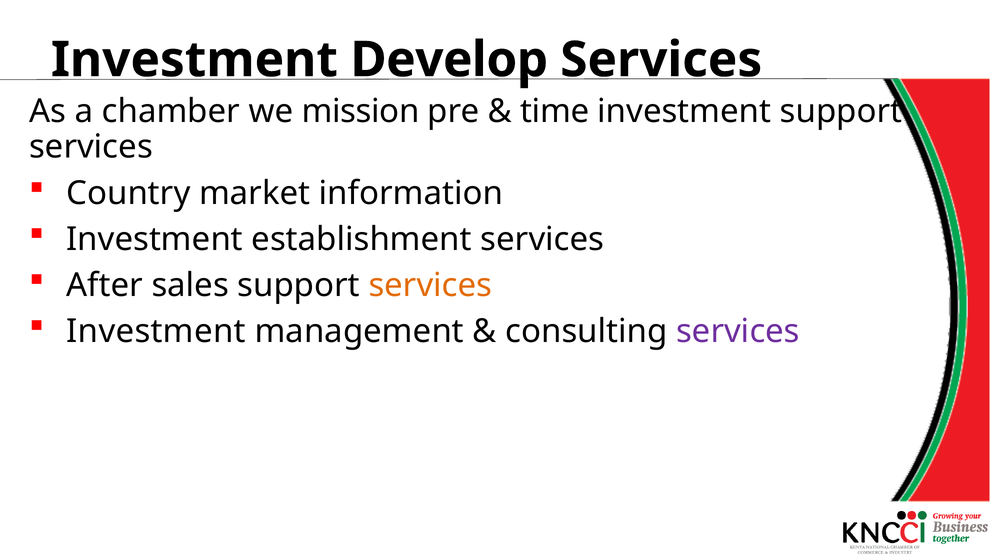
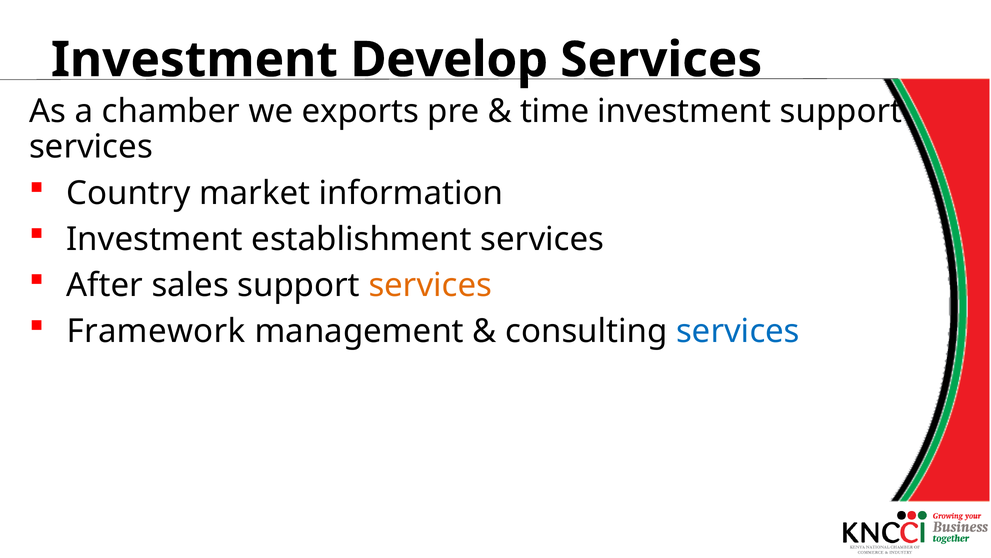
mission: mission -> exports
Investment at (156, 331): Investment -> Framework
services at (738, 331) colour: purple -> blue
